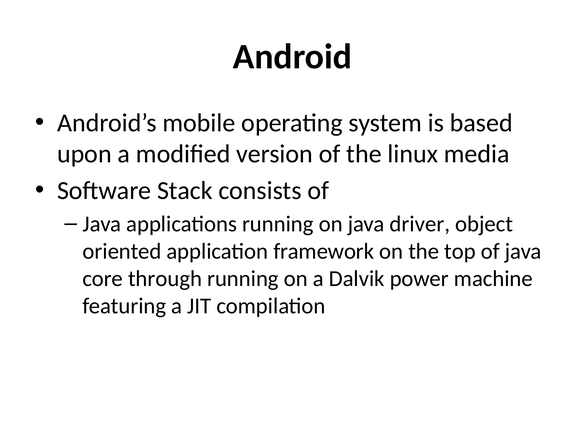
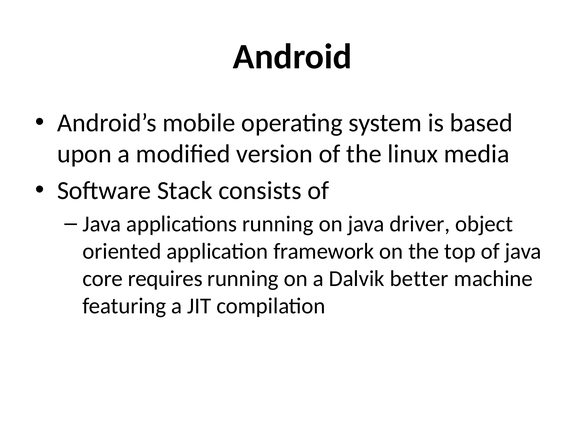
through: through -> requires
power: power -> better
